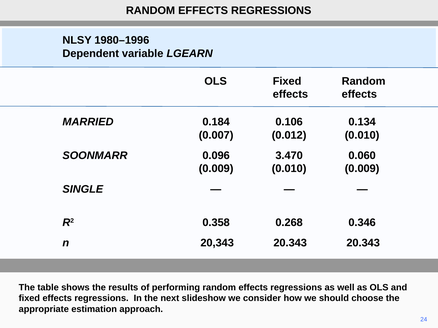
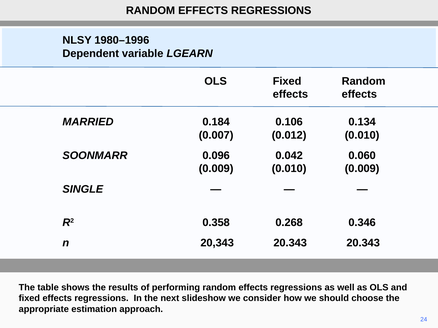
3.470: 3.470 -> 0.042
